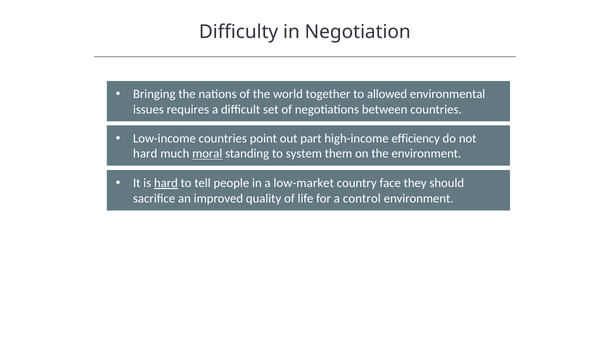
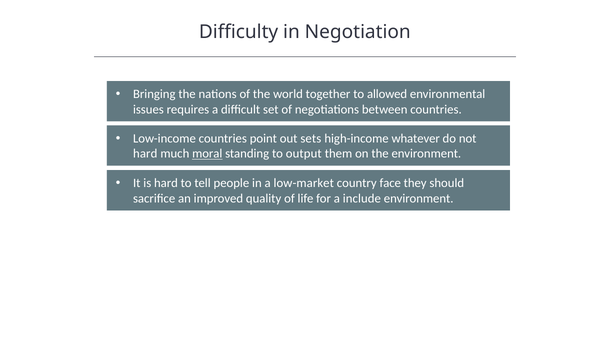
part: part -> sets
efficiency: efficiency -> whatever
system: system -> output
hard at (166, 183) underline: present -> none
control: control -> include
